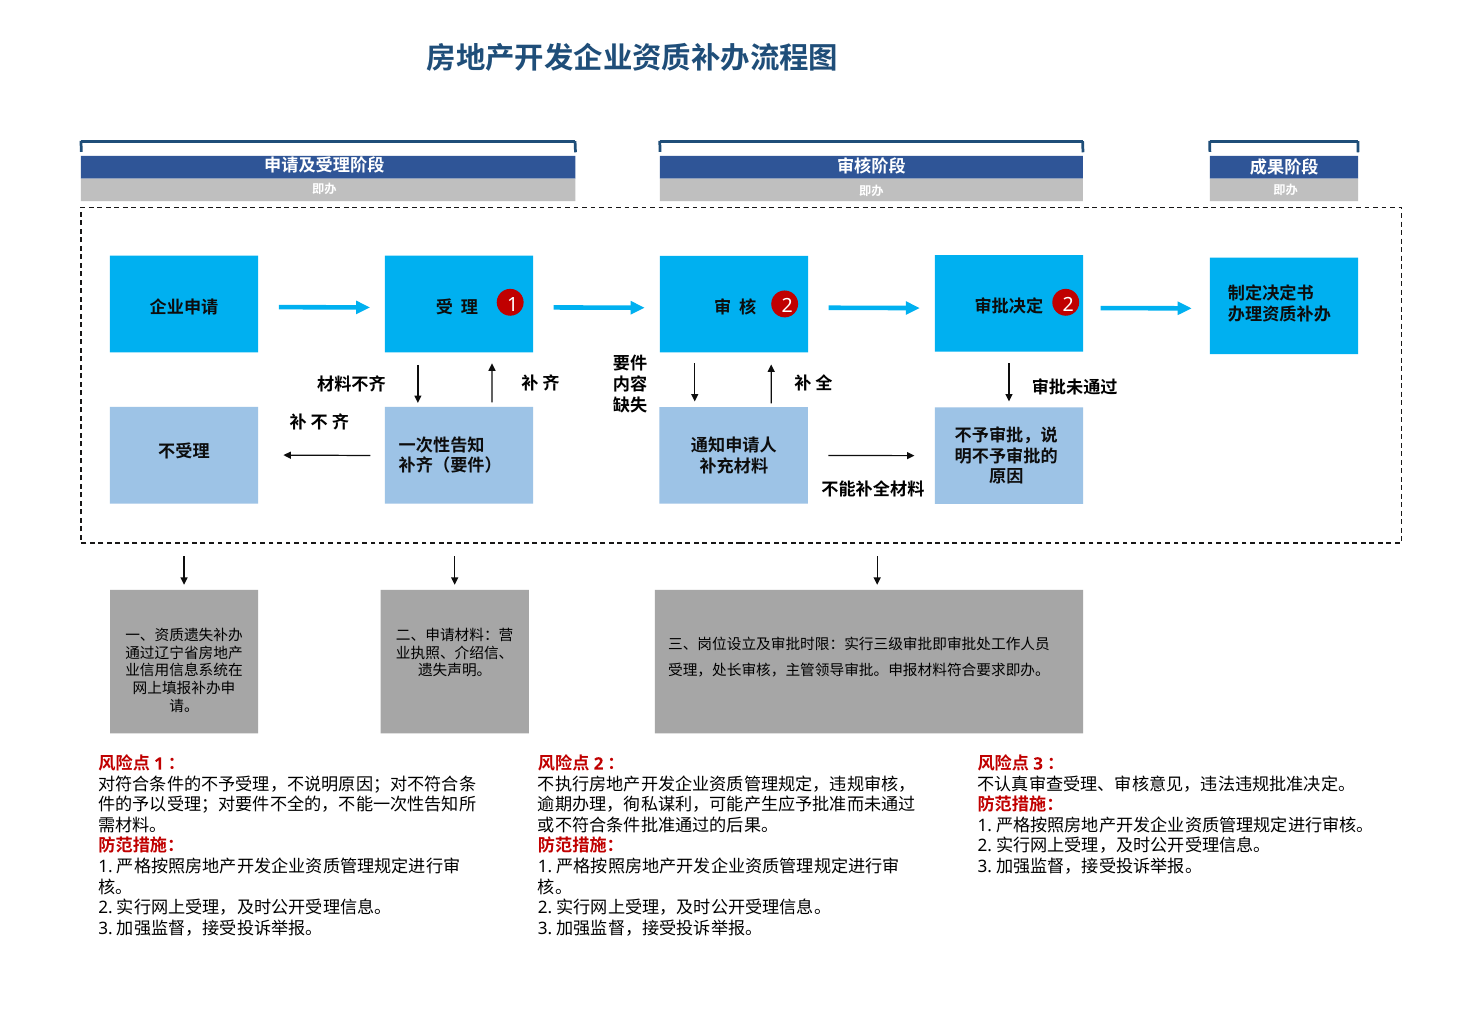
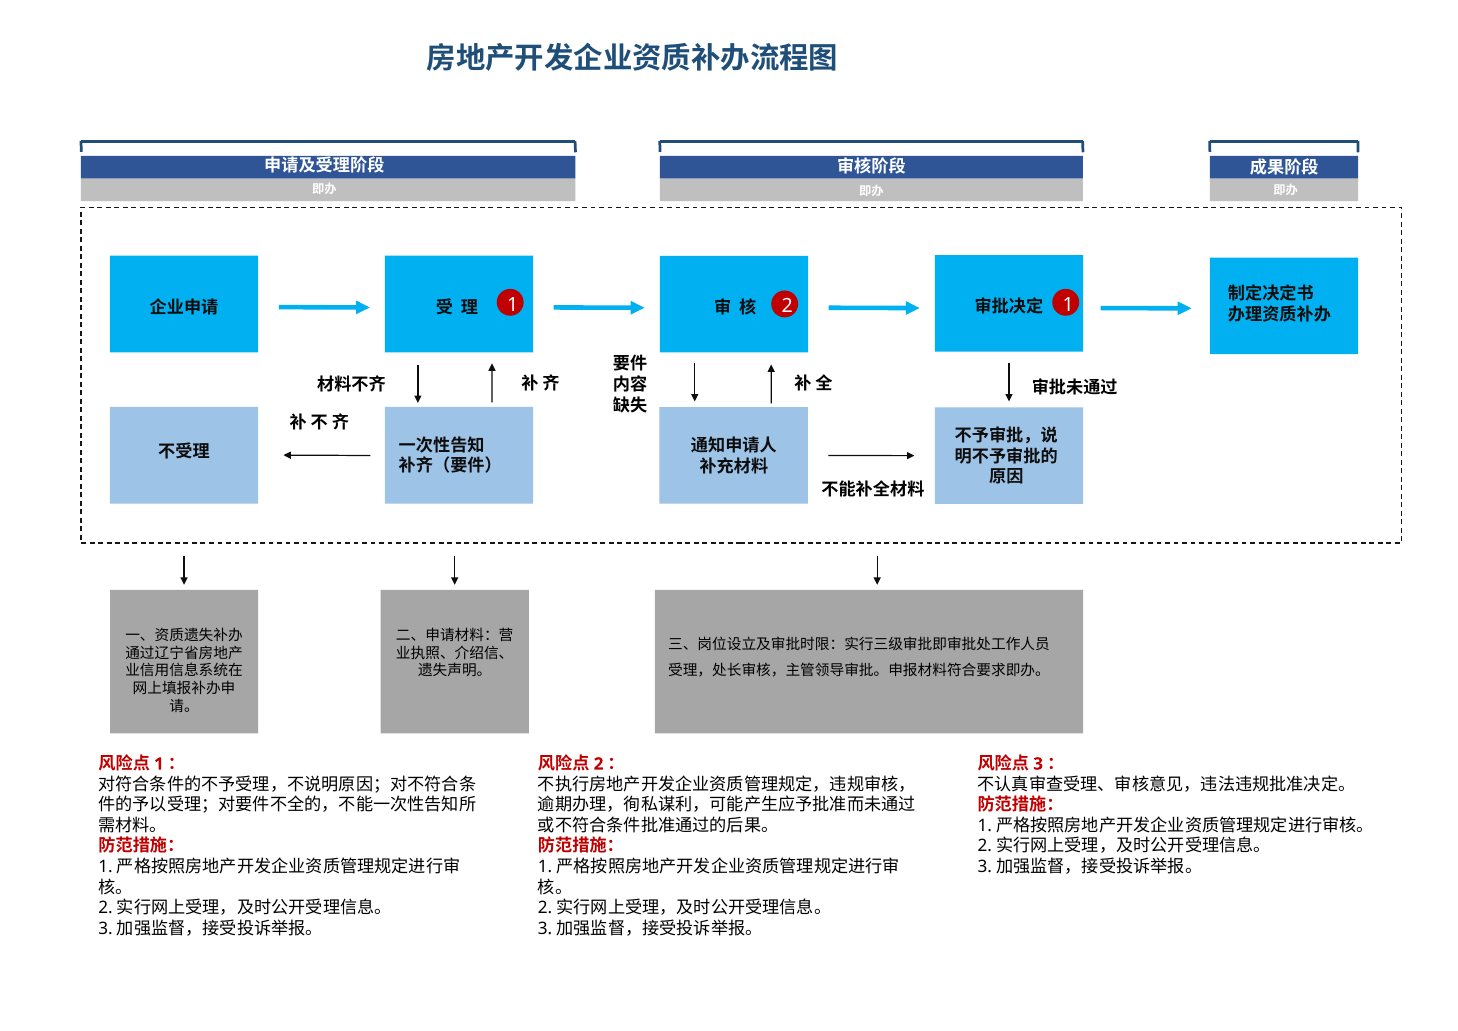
2 2: 2 -> 1
